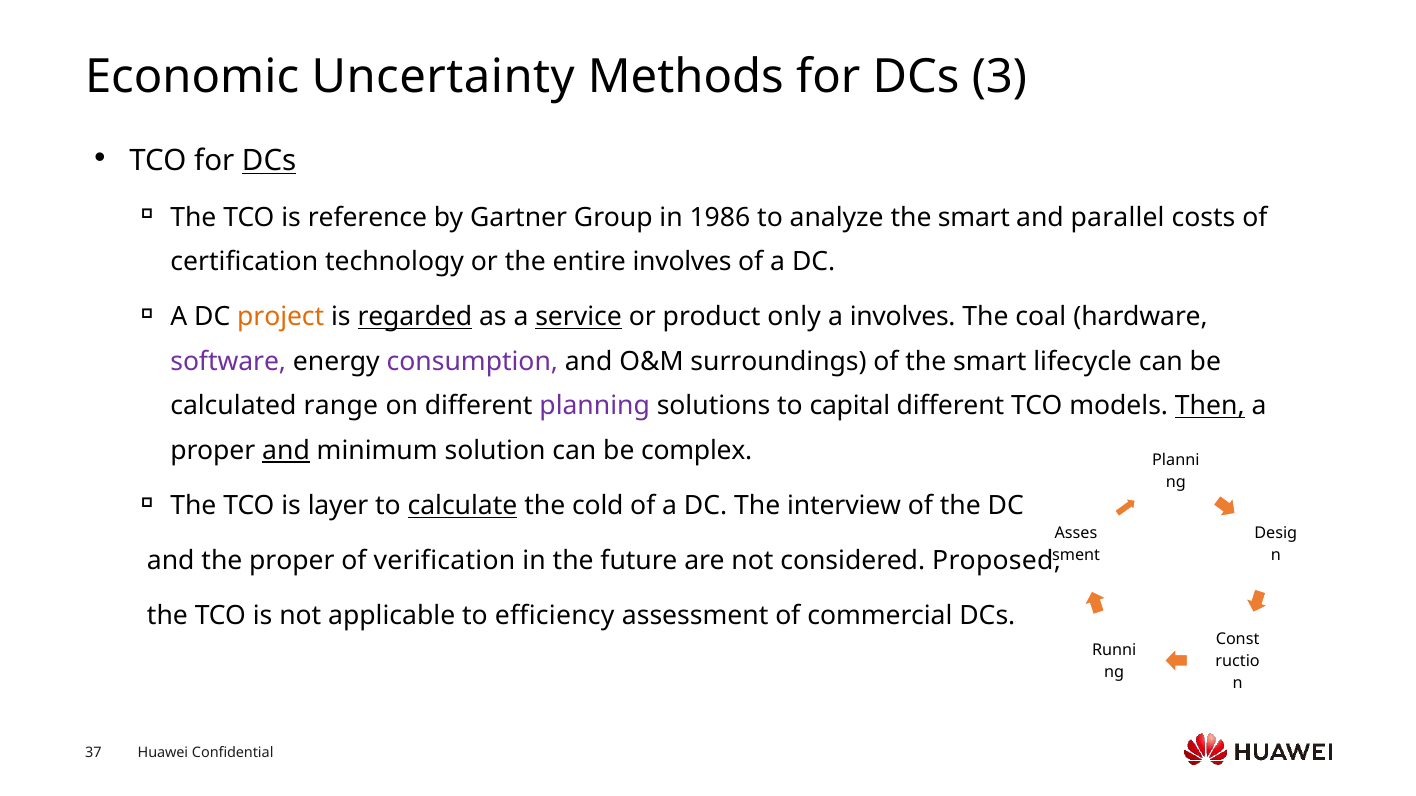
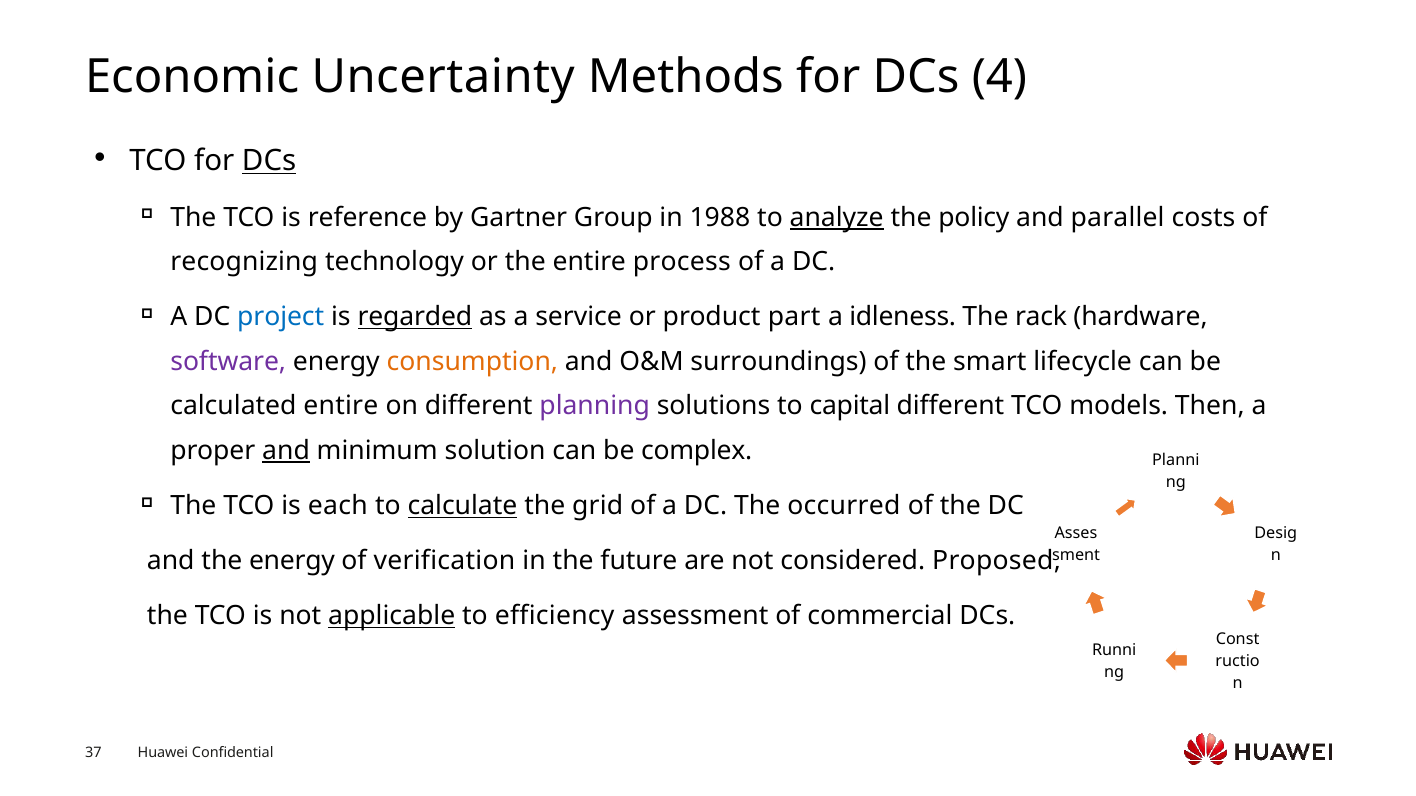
3: 3 -> 4
1986: 1986 -> 1988
analyze underline: none -> present
smart at (974, 218): smart -> policy
certification: certification -> recognizing
entire involves: involves -> process
project colour: orange -> blue
service underline: present -> none
only: only -> part
a involves: involves -> idleness
coal: coal -> rack
consumption colour: purple -> orange
calculated range: range -> entire
Then underline: present -> none
layer: layer -> each
cold: cold -> grid
interview: interview -> occurred
the proper: proper -> energy
applicable underline: none -> present
